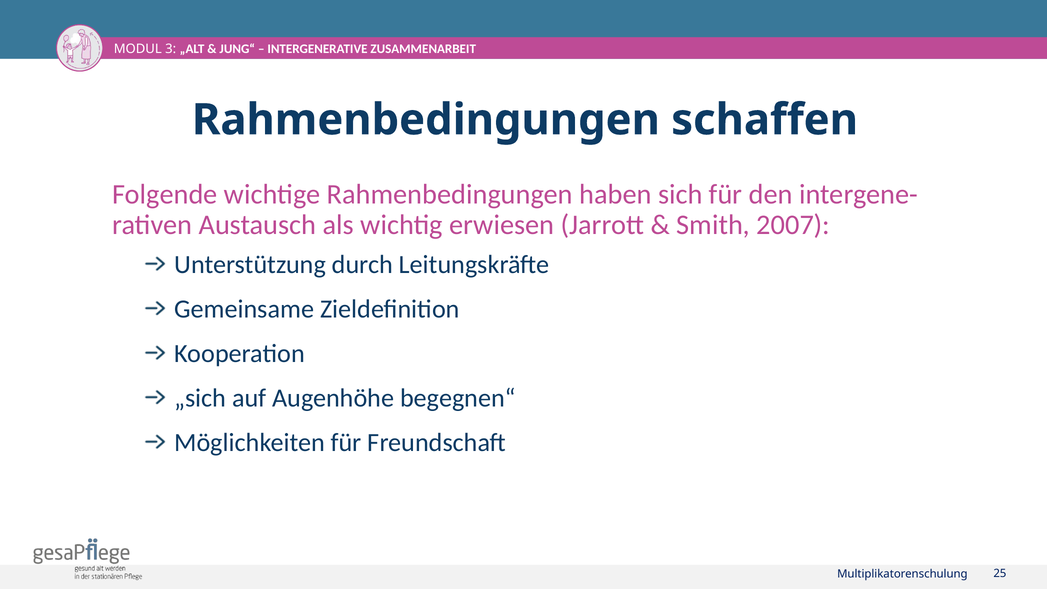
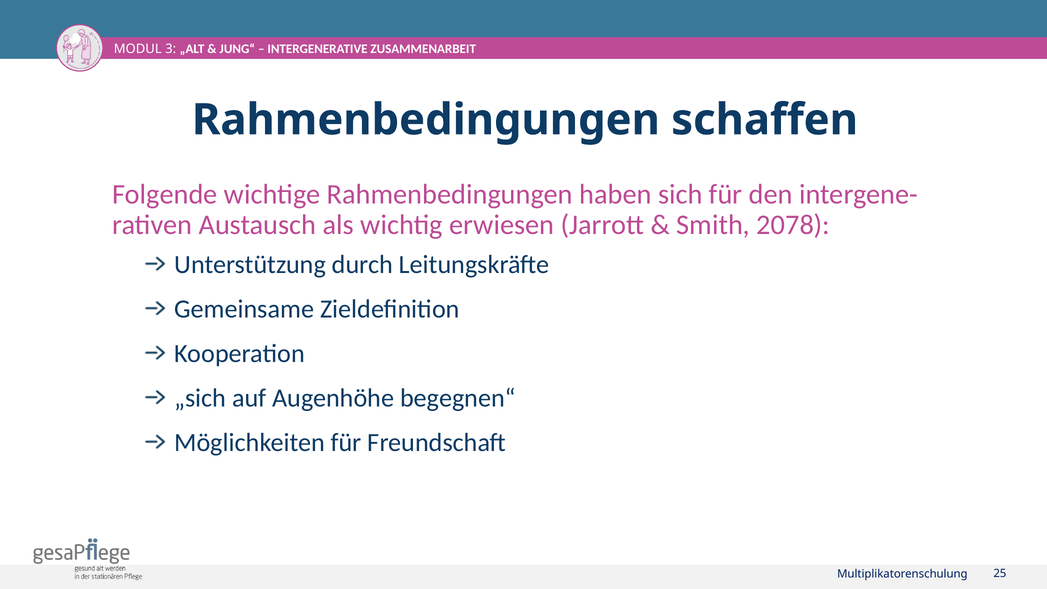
2007: 2007 -> 2078
